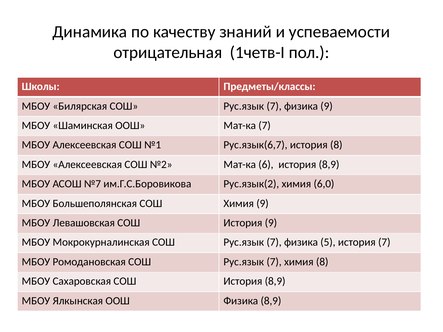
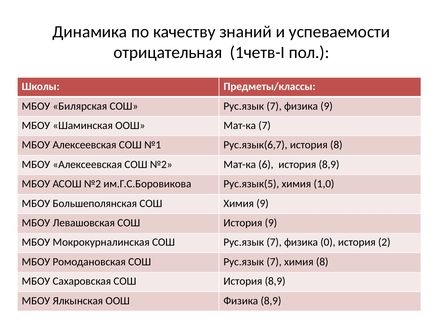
АСОШ №7: №7 -> №2
Рус.язык(2: Рус.язык(2 -> Рус.язык(5
6,0: 6,0 -> 1,0
5: 5 -> 0
история 7: 7 -> 2
